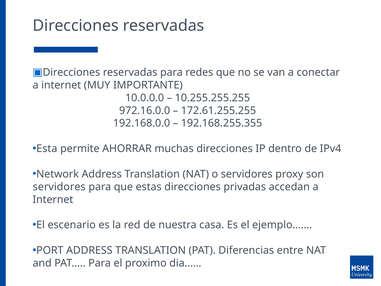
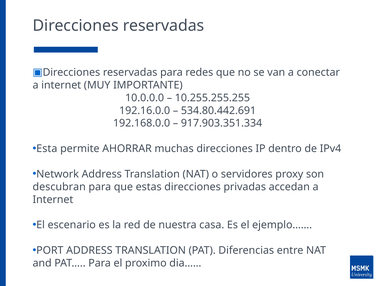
972.16.0.0: 972.16.0.0 -> 192.16.0.0
172.61.255.255: 172.61.255.255 -> 534.80.442.691
192.168.255.355: 192.168.255.355 -> 917.903.351.334
servidores at (59, 187): servidores -> descubran
